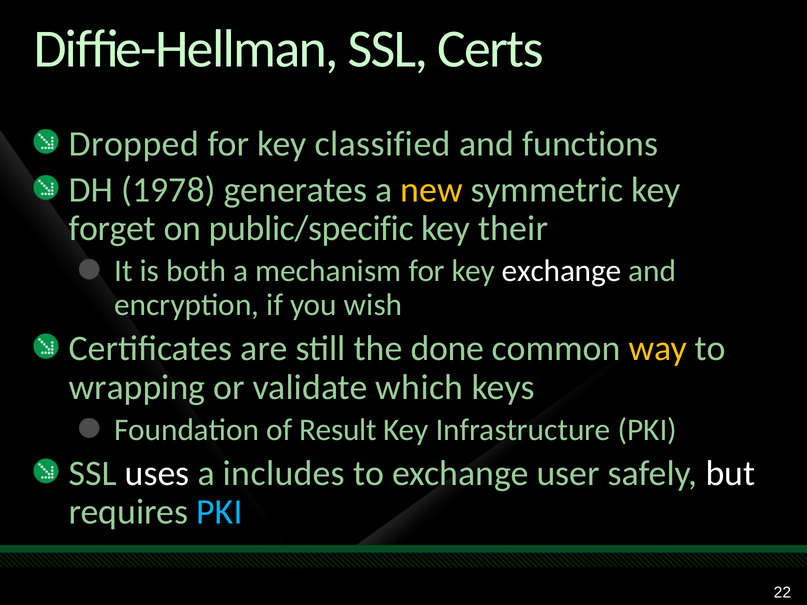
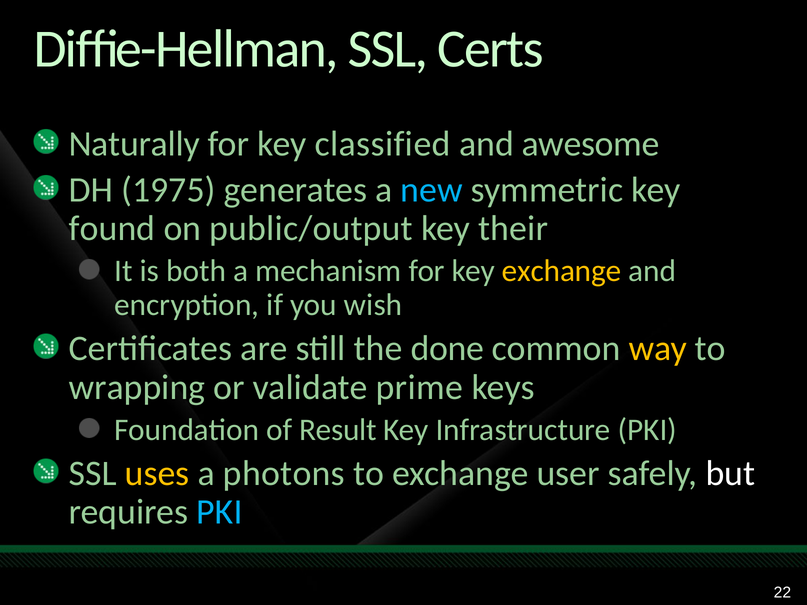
Dropped: Dropped -> Naturally
functions: functions -> awesome
1978: 1978 -> 1975
new colour: yellow -> light blue
forget: forget -> found
public/specific: public/specific -> public/output
exchange at (562, 271) colour: white -> yellow
which: which -> prime
uses colour: white -> yellow
includes: includes -> photons
